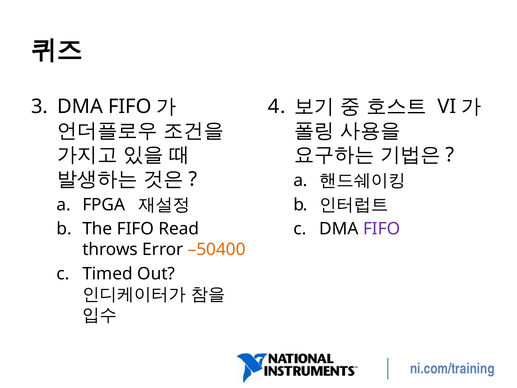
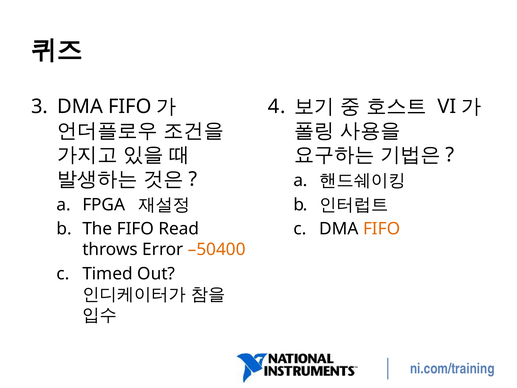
FIFO at (382, 229) colour: purple -> orange
